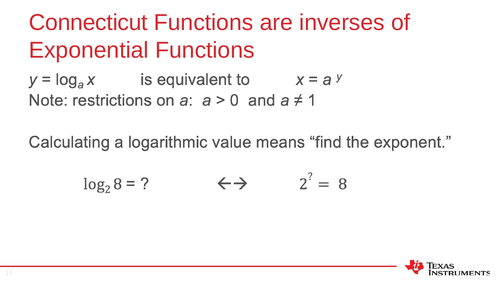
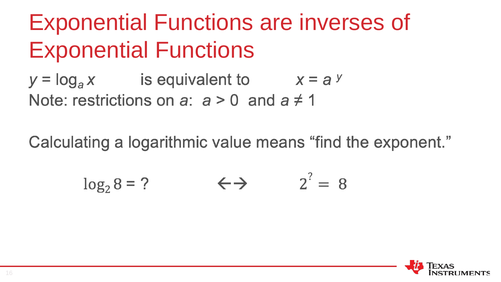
Connecticut at (88, 23): Connecticut -> Exponential
